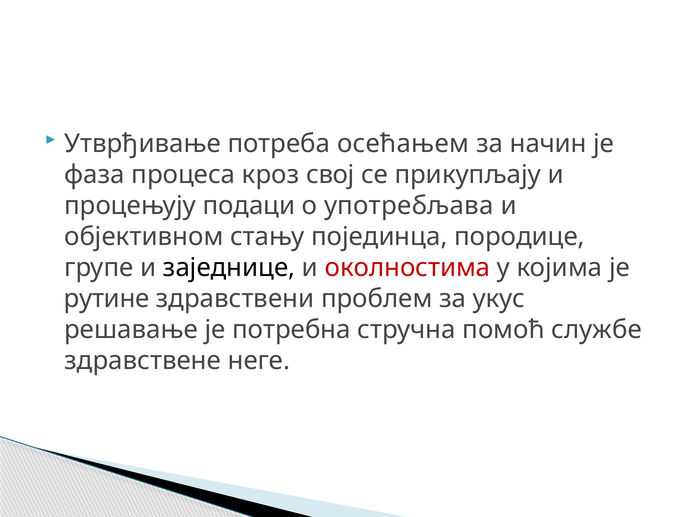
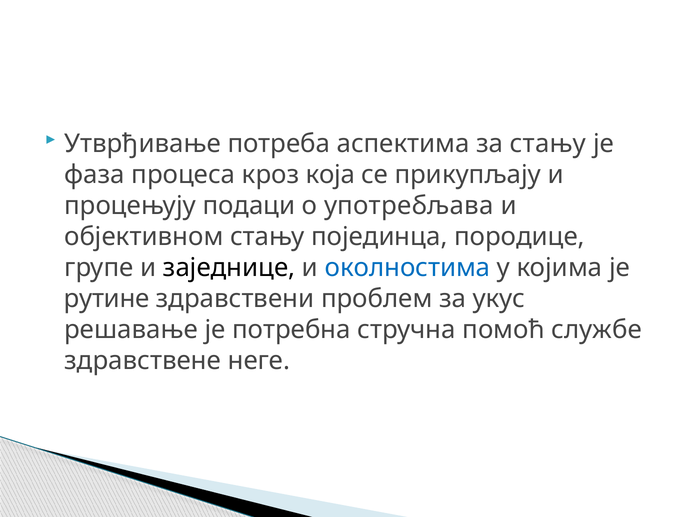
осећањем: осећањем -> аспектима
за начин: начин -> стању
свој: свој -> која
околностима colour: red -> blue
